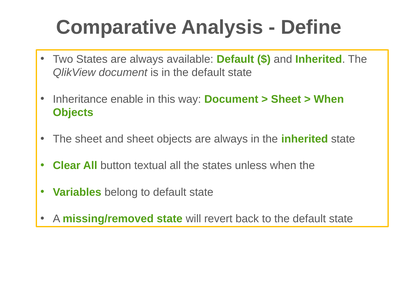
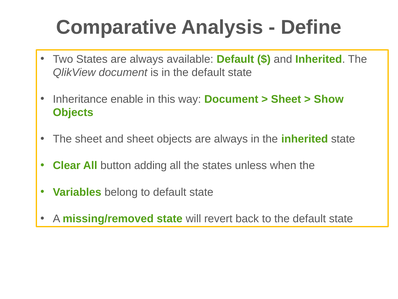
When at (329, 99): When -> Show
textual: textual -> adding
